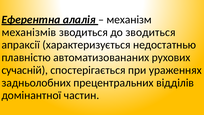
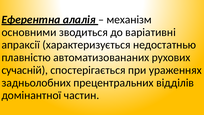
механізмів: механізмів -> основними
до зводиться: зводиться -> варіативні
